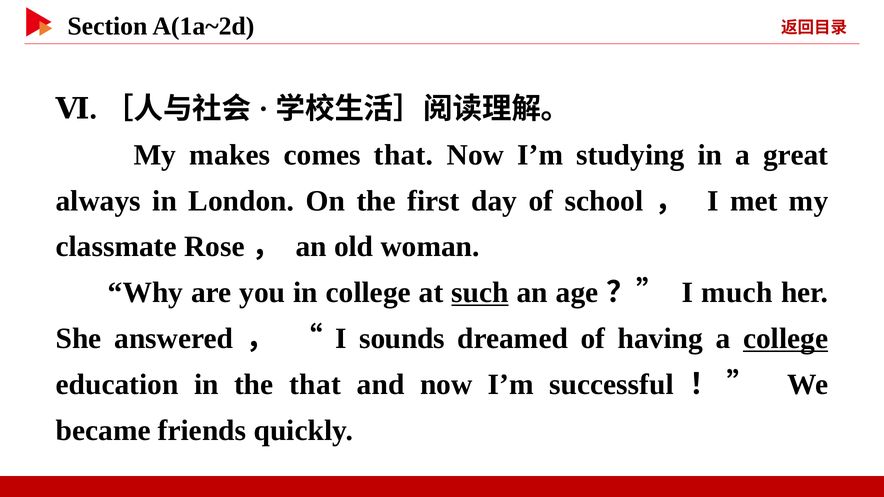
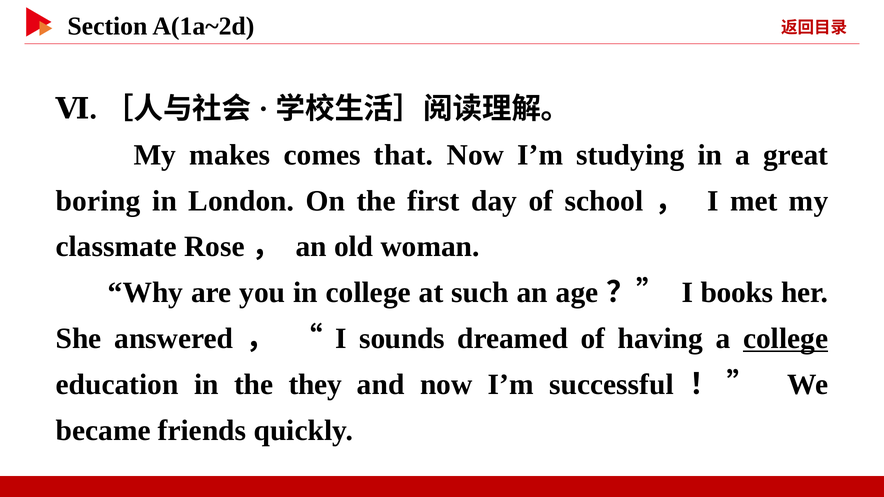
always: always -> boring
such underline: present -> none
much: much -> books
the that: that -> they
